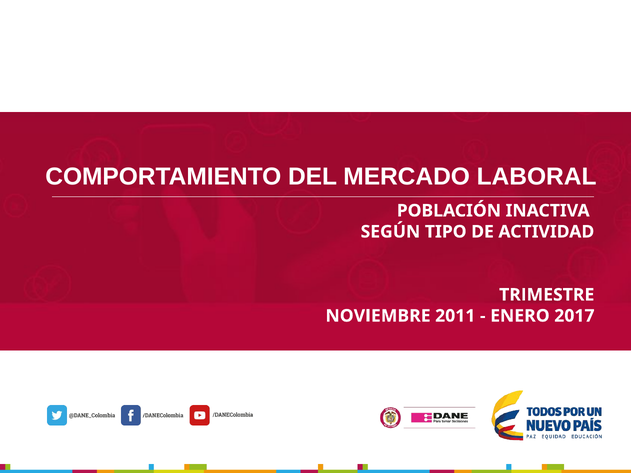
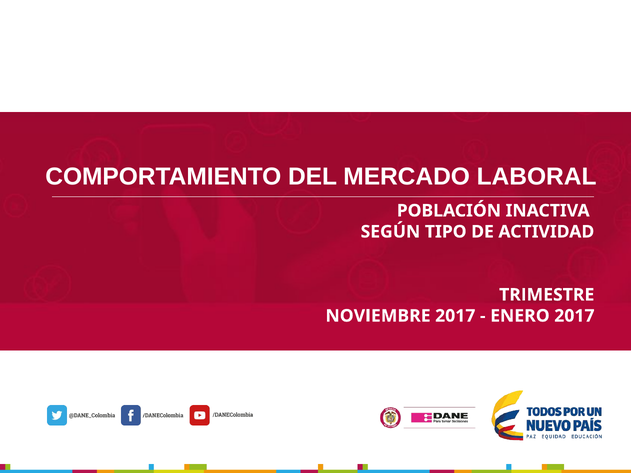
NOVIEMBRE 2011: 2011 -> 2017
